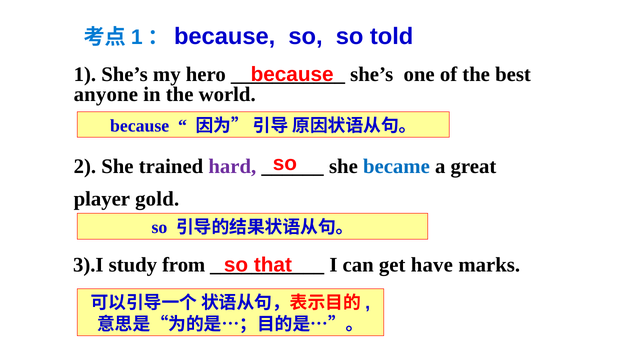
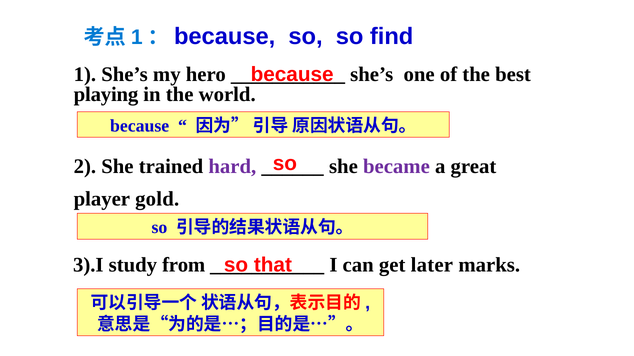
told: told -> find
anyone: anyone -> playing
became colour: blue -> purple
have: have -> later
